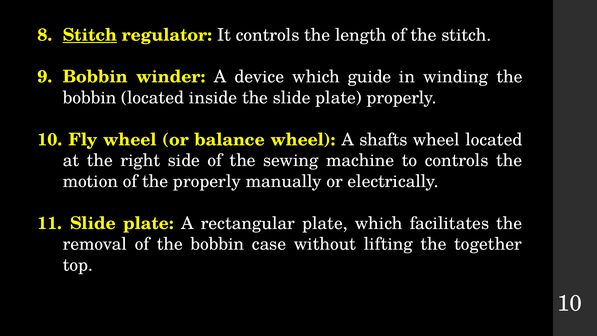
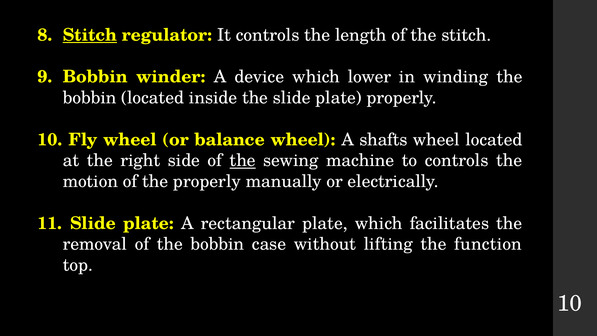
guide: guide -> lower
the at (243, 160) underline: none -> present
together: together -> function
